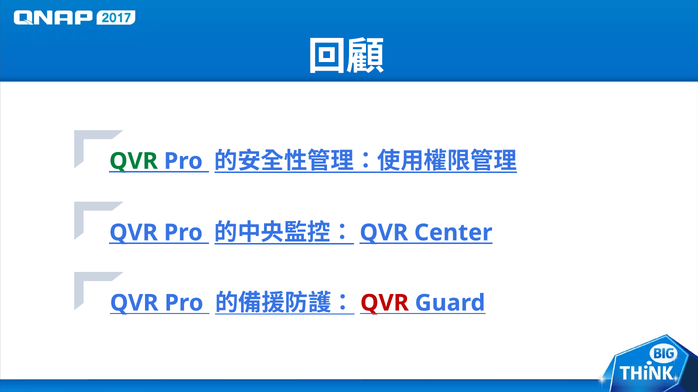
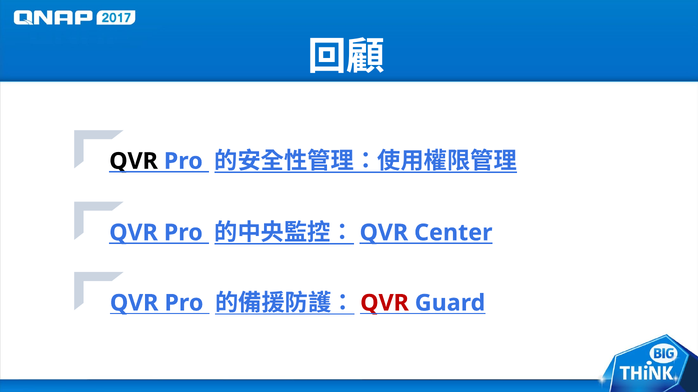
QVR at (134, 161) colour: green -> black
